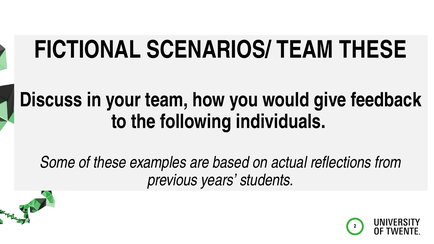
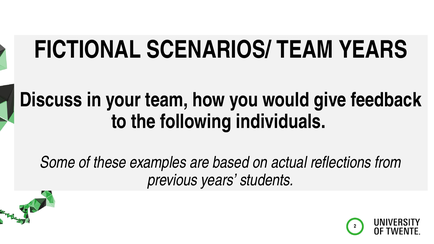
TEAM THESE: THESE -> YEARS
